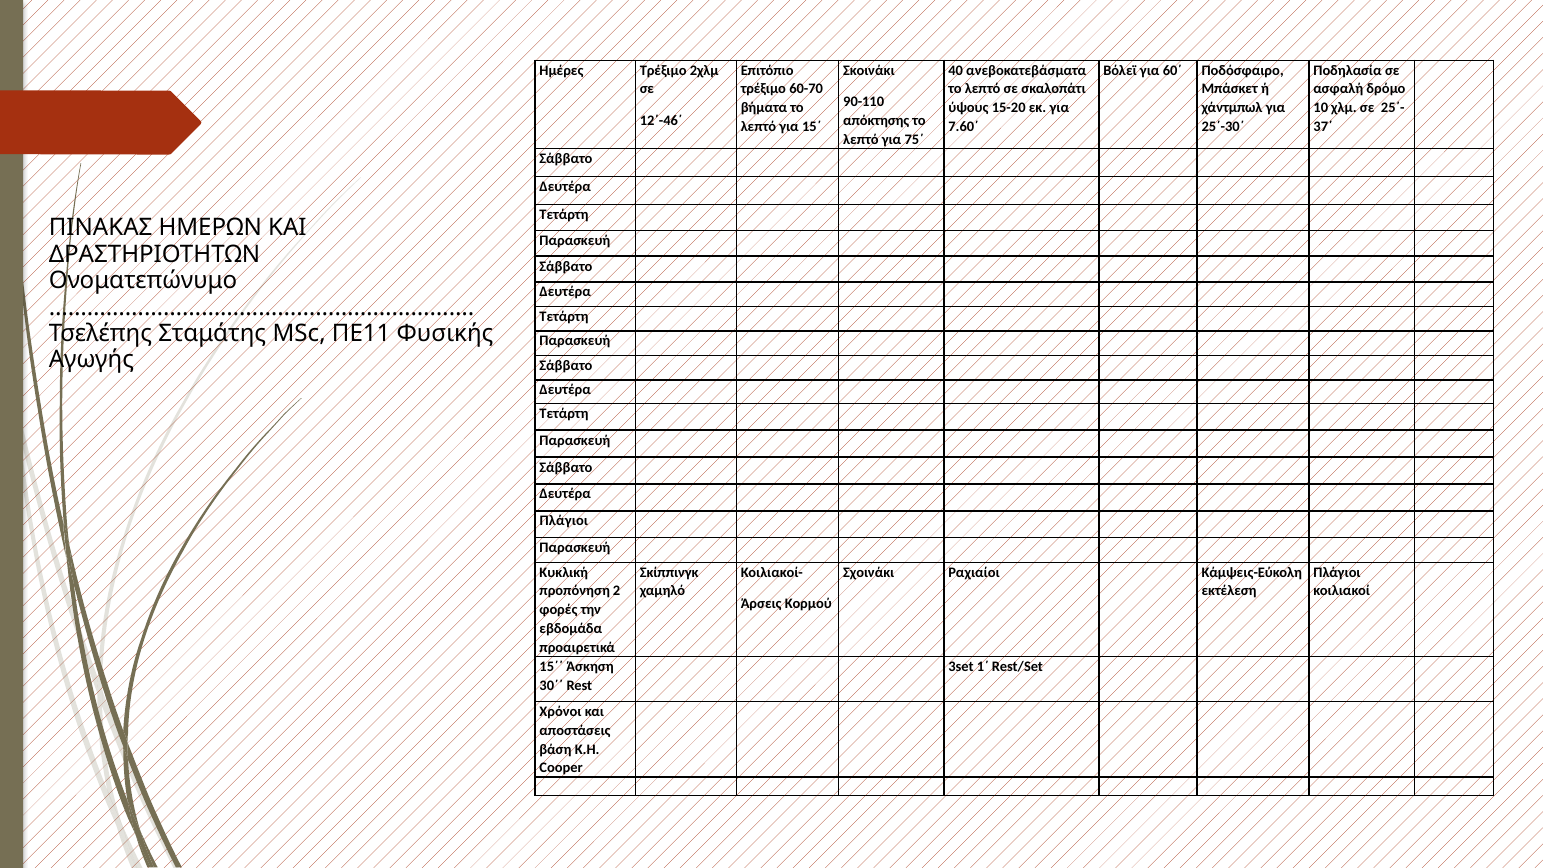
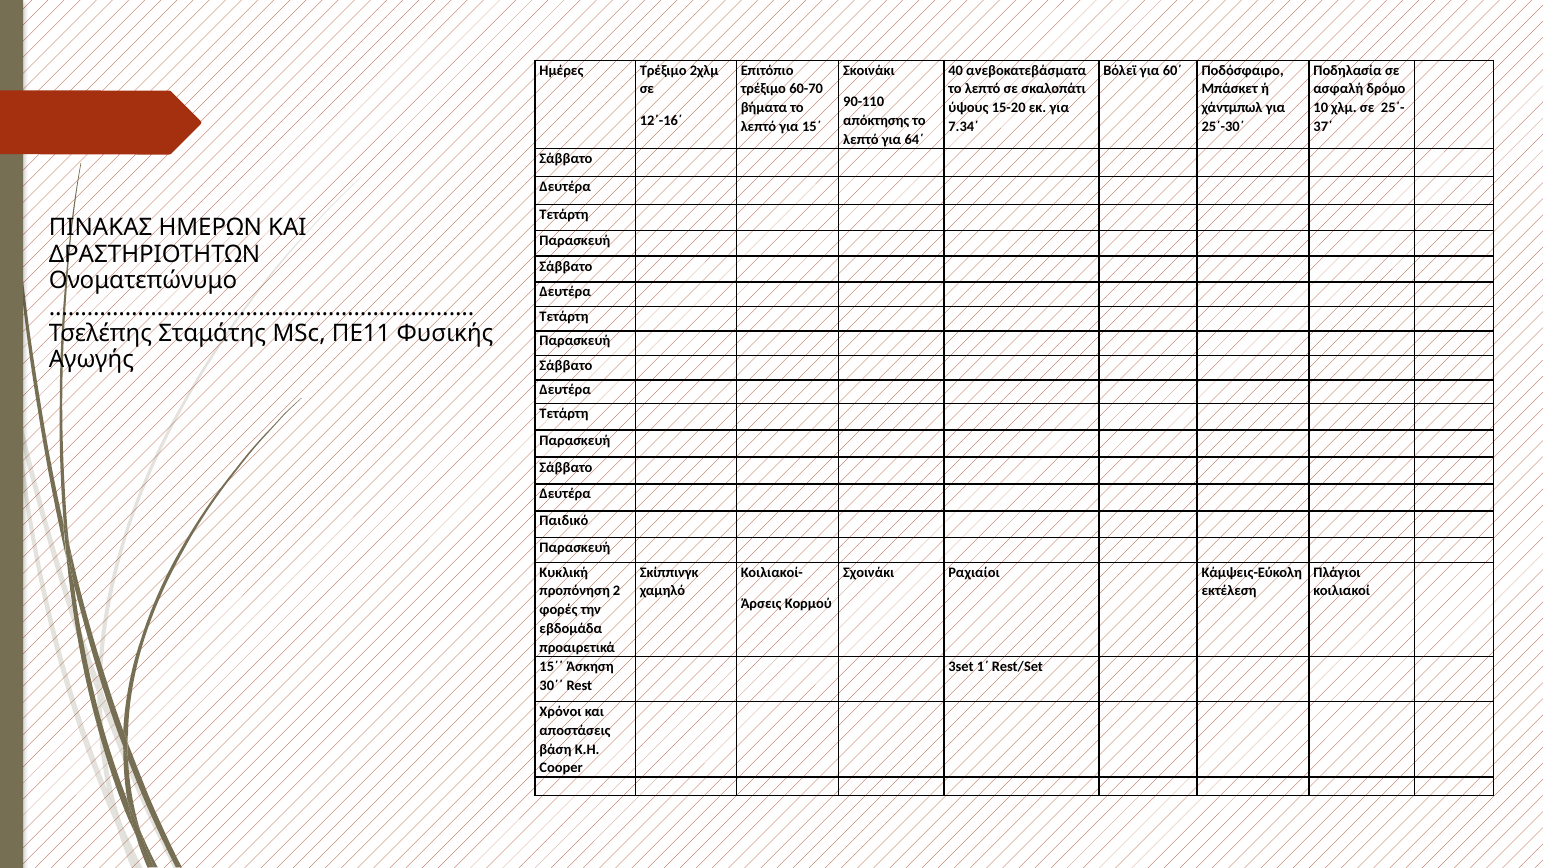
12΄-46΄: 12΄-46΄ -> 12΄-16΄
7.60΄: 7.60΄ -> 7.34΄
75΄: 75΄ -> 64΄
Πλάγιοι at (564, 521): Πλάγιοι -> Παιδικό
